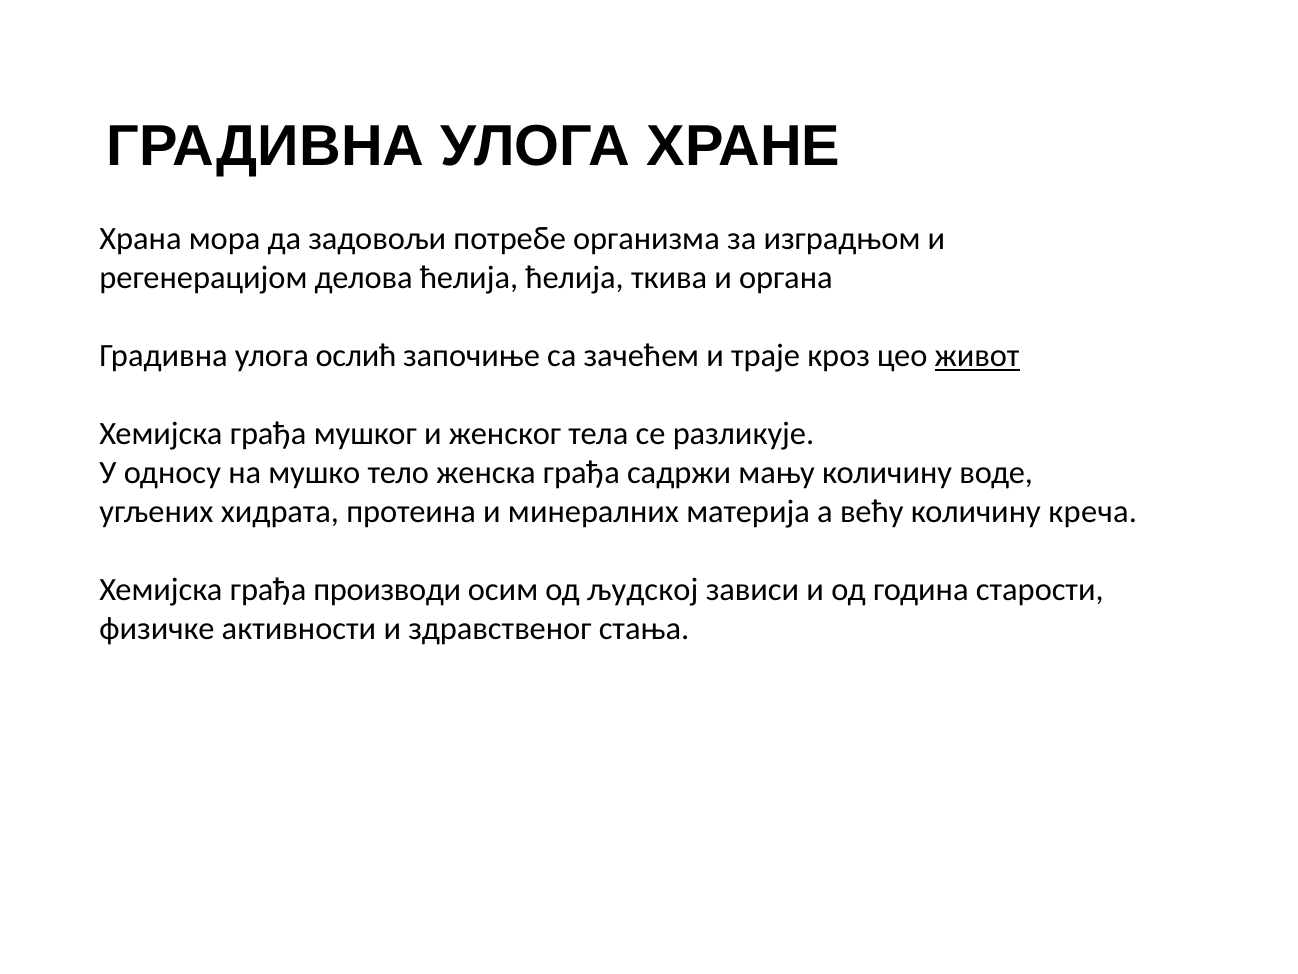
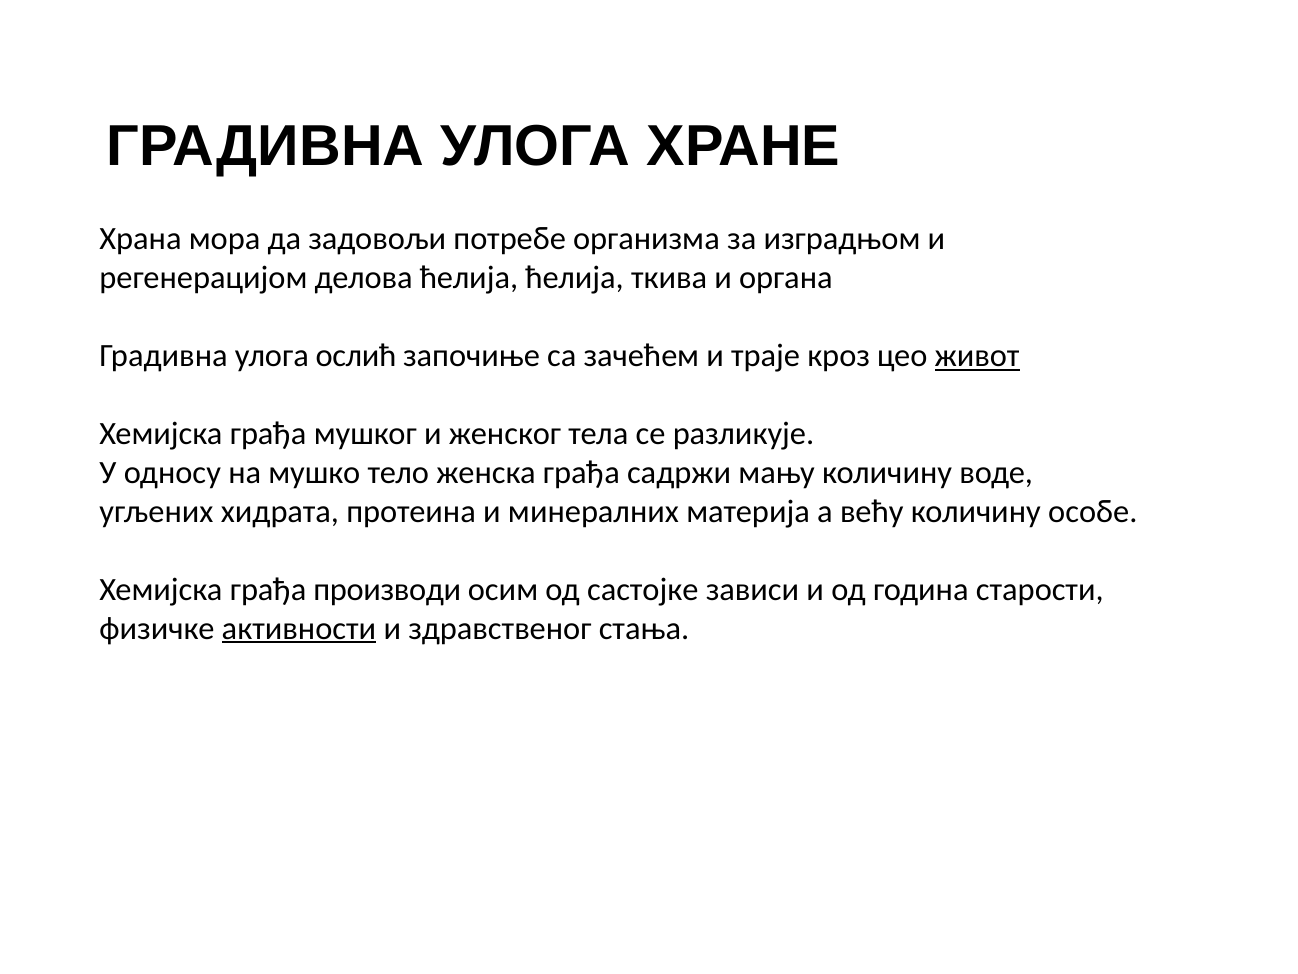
креча: креча -> особе
људској: људској -> састојке
активности underline: none -> present
